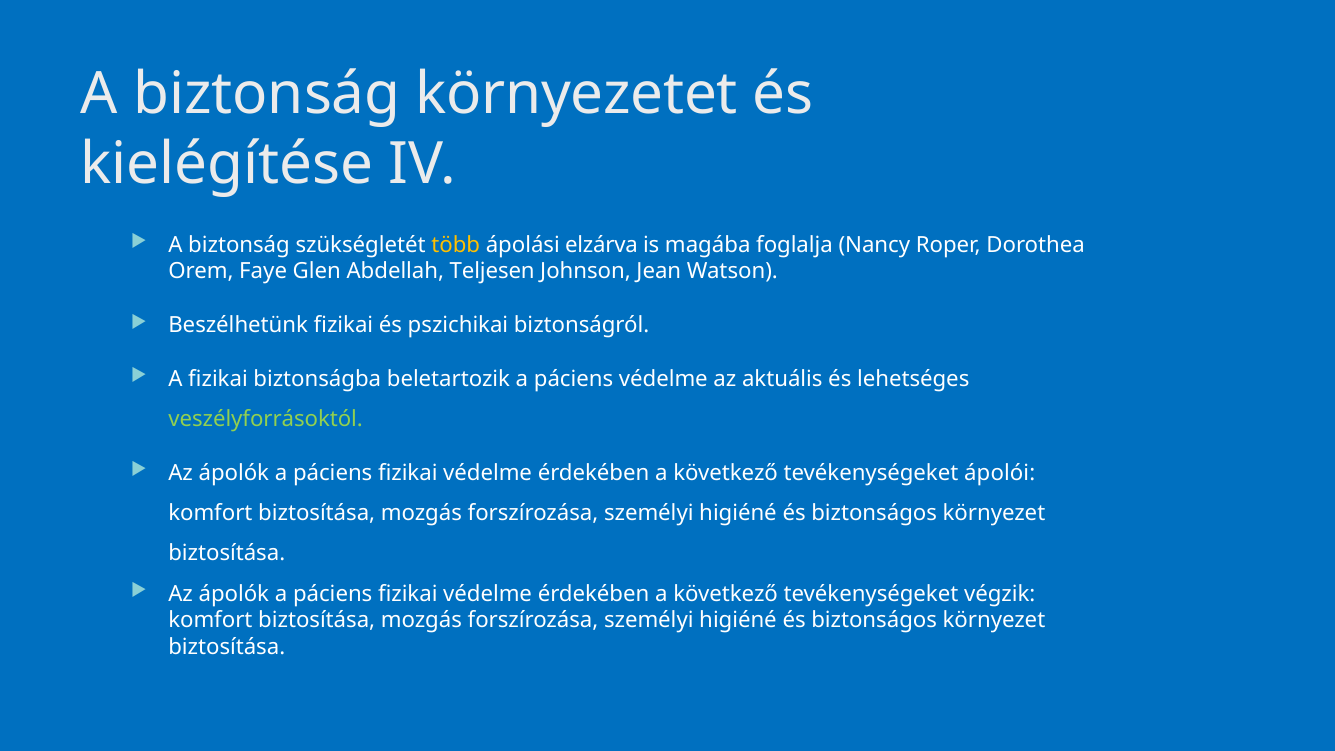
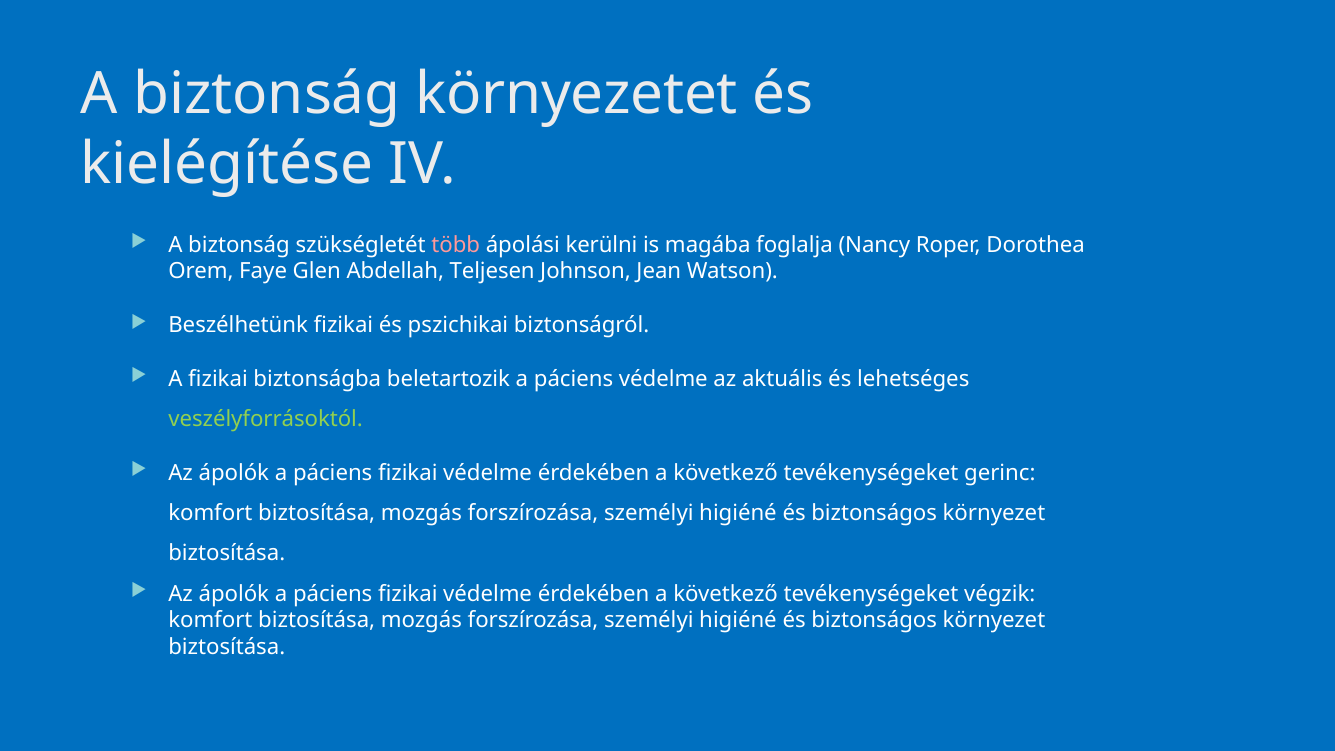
több colour: yellow -> pink
elzárva: elzárva -> kerülni
ápolói: ápolói -> gerinc
